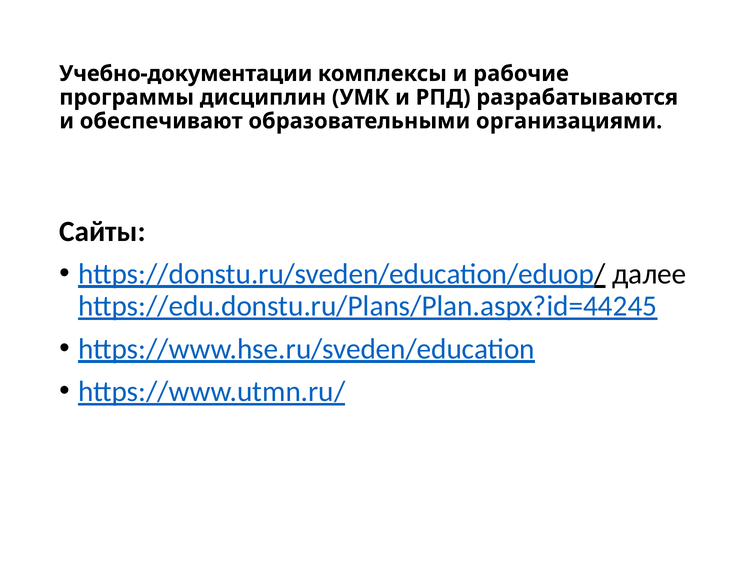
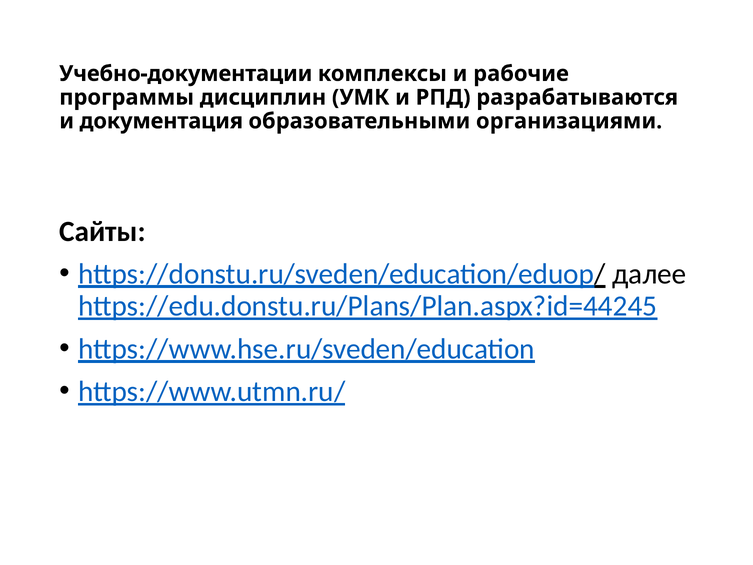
обеспечивают: обеспечивают -> документация
